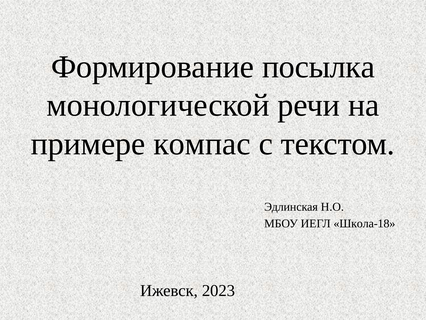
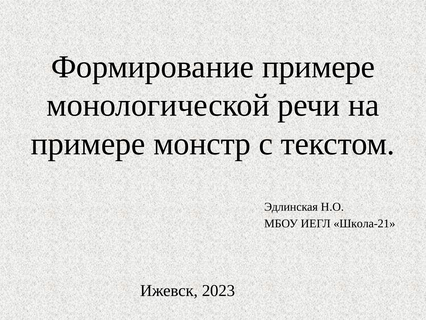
Формирование посылка: посылка -> примере
компас: компас -> монстр
Школа-18: Школа-18 -> Школа-21
